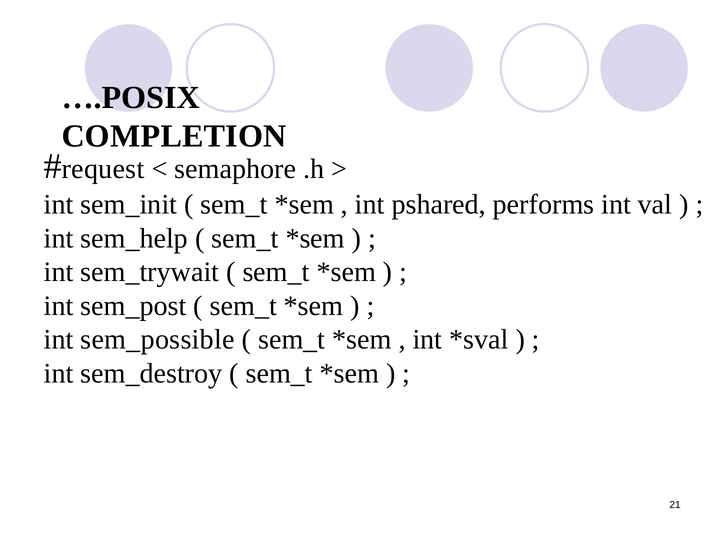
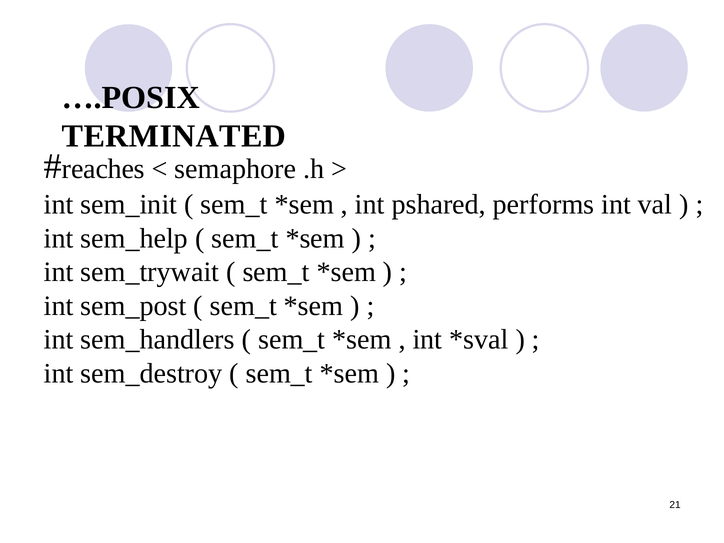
COMPLETION: COMPLETION -> TERMINATED
request: request -> reaches
sem_possible: sem_possible -> sem_handlers
